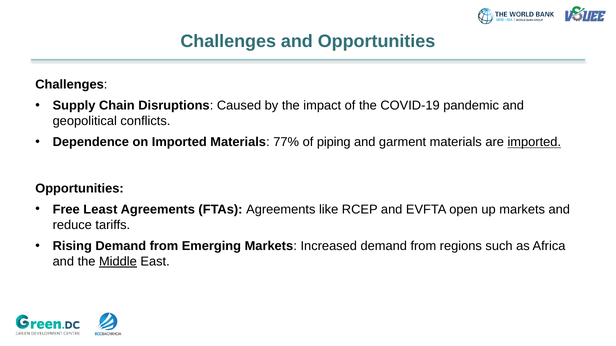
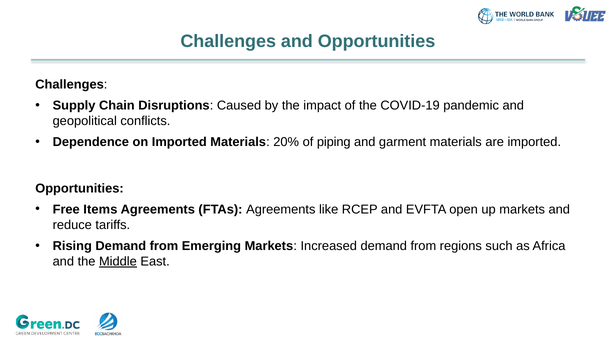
77%: 77% -> 20%
imported at (534, 142) underline: present -> none
Least: Least -> Items
